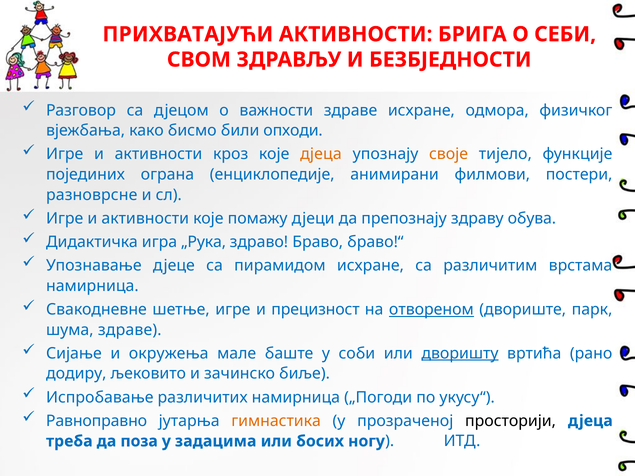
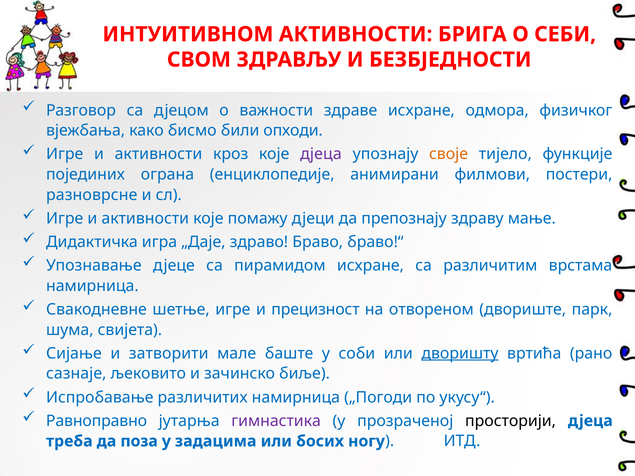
ПРИХВАТАЈУЋИ: ПРИХВАТАЈУЋИ -> ИНТУИТИВНОМ
дјеца at (321, 154) colour: orange -> purple
обува: обува -> мање
„Рука: „Рука -> „Даје
отвореном underline: present -> none
шума здраве: здраве -> свијета
окружења: окружења -> затворити
додиру: додиру -> сазнаје
гимнастика colour: orange -> purple
